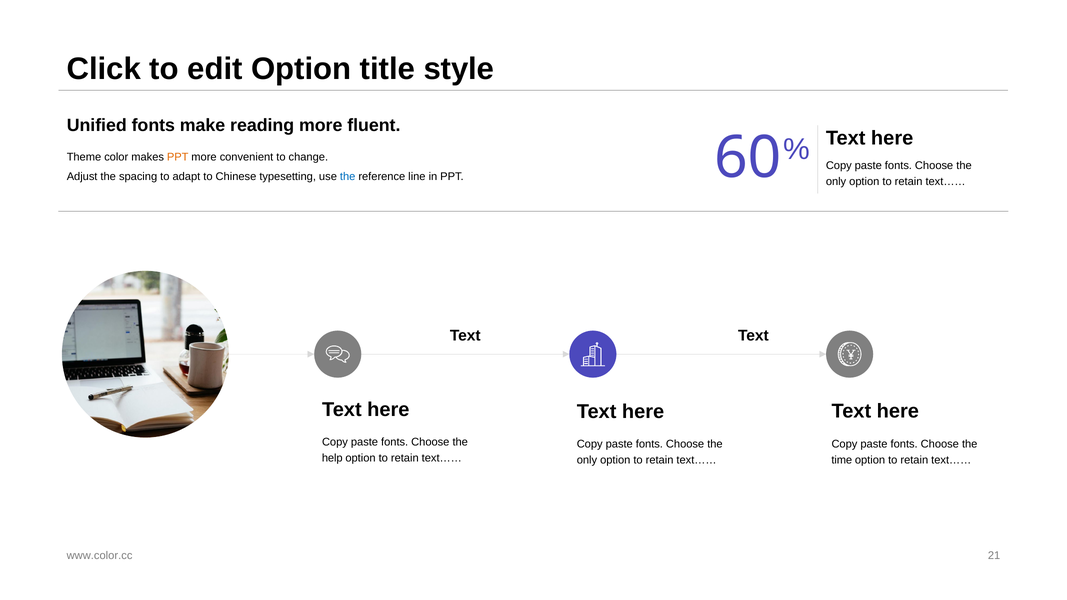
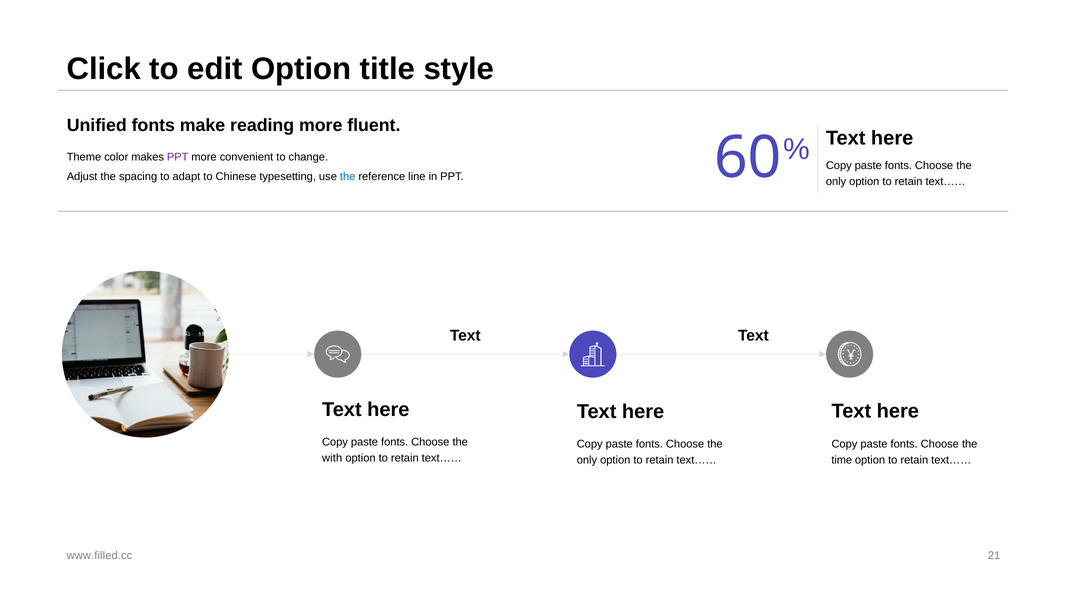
PPT at (178, 157) colour: orange -> purple
help: help -> with
www.color.cc: www.color.cc -> www.filled.cc
